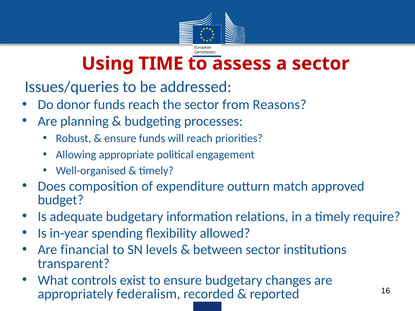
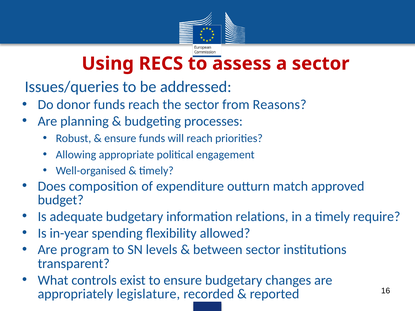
TIME: TIME -> RECS
financial: financial -> program
federalism: federalism -> legislature
